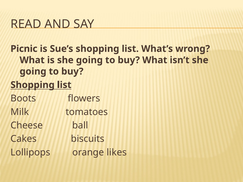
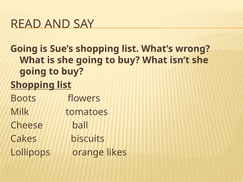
Picnic at (24, 49): Picnic -> Going
